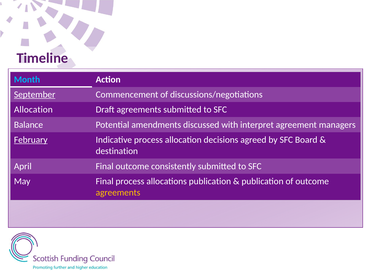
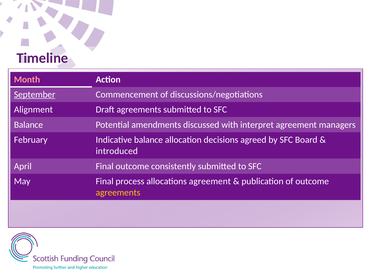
Month colour: light blue -> pink
Allocation at (33, 109): Allocation -> Alignment
February underline: present -> none
Indicative process: process -> balance
destination: destination -> introduced
allocations publication: publication -> agreement
